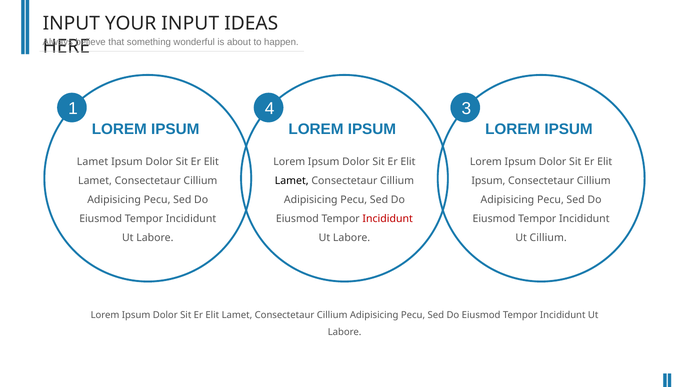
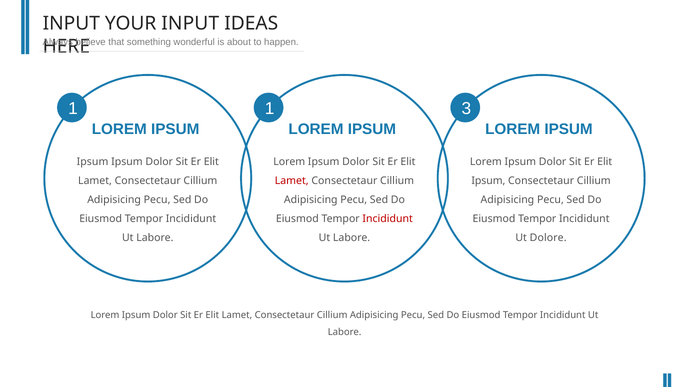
1 4: 4 -> 1
Lamet at (92, 162): Lamet -> Ipsum
Lamet at (292, 181) colour: black -> red
Ut Cillium: Cillium -> Dolore
